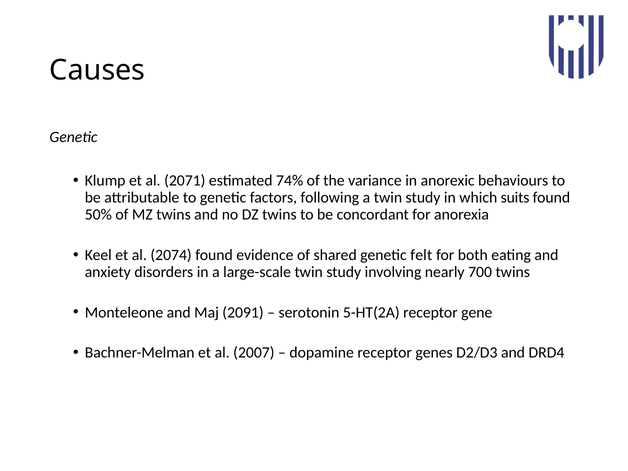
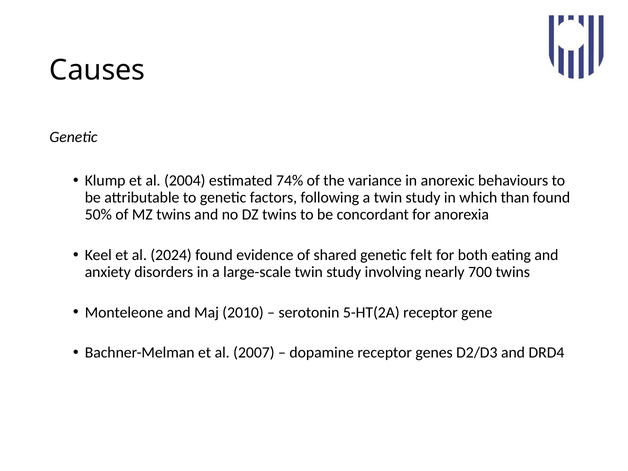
2071: 2071 -> 2004
suits: suits -> than
2074: 2074 -> 2024
2091: 2091 -> 2010
